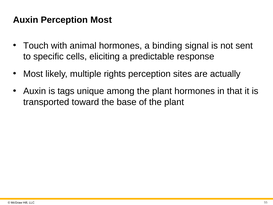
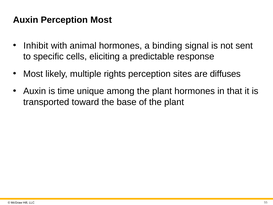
Touch: Touch -> Inhibit
actually: actually -> diffuses
tags: tags -> time
